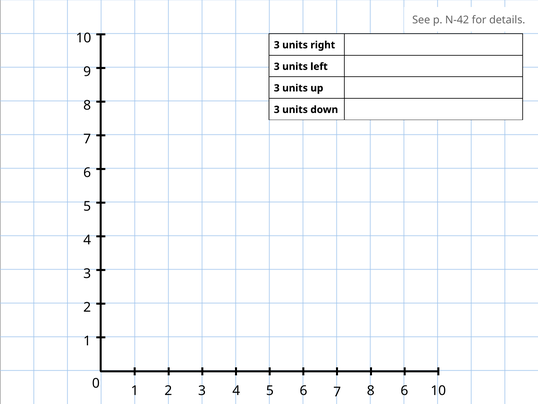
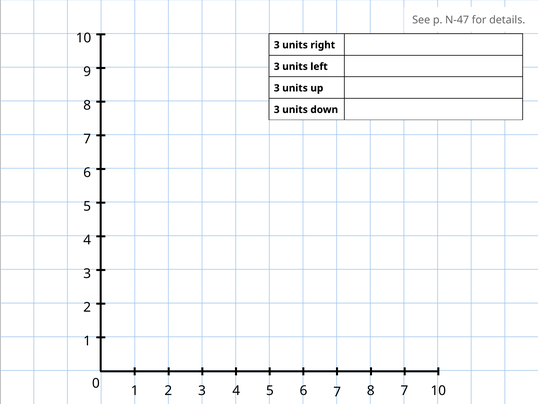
N-42: N-42 -> N-47
8 6: 6 -> 7
